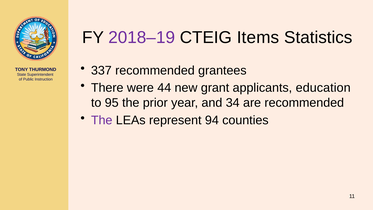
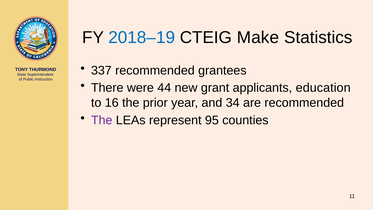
2018–19 colour: purple -> blue
Items: Items -> Make
95: 95 -> 16
94: 94 -> 95
